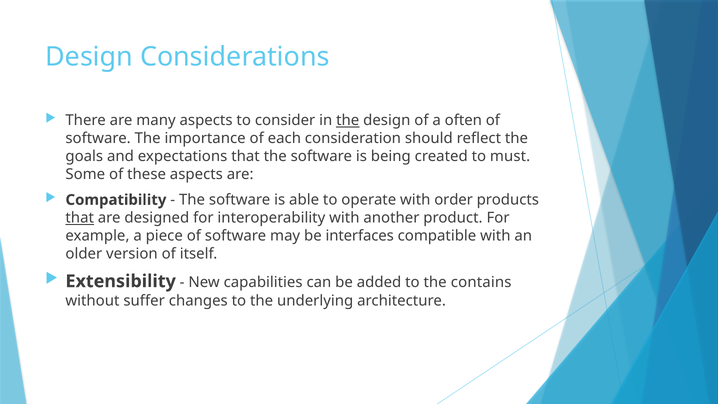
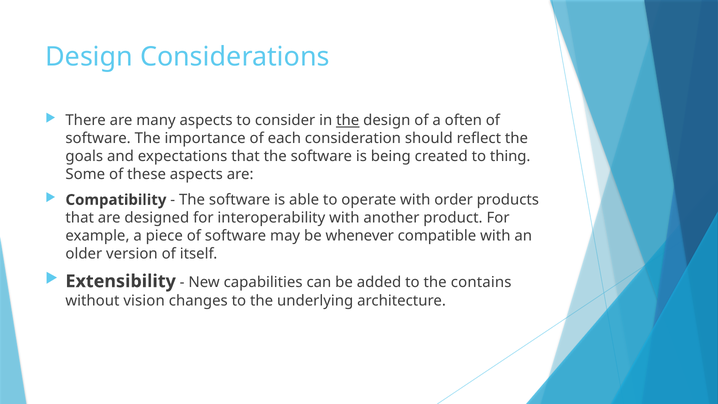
must: must -> thing
that at (80, 218) underline: present -> none
interfaces: interfaces -> whenever
suffer: suffer -> vision
